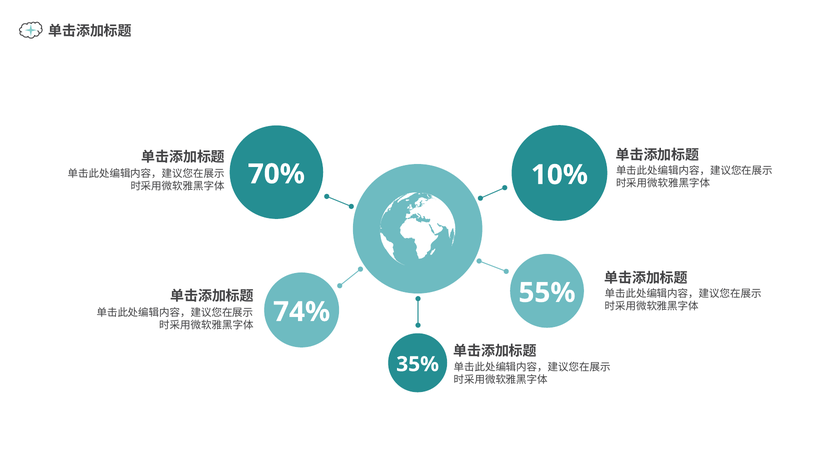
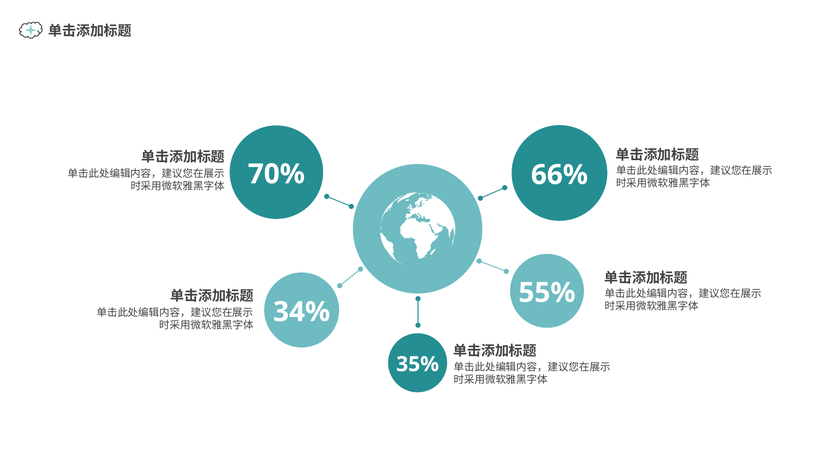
10%: 10% -> 66%
74%: 74% -> 34%
